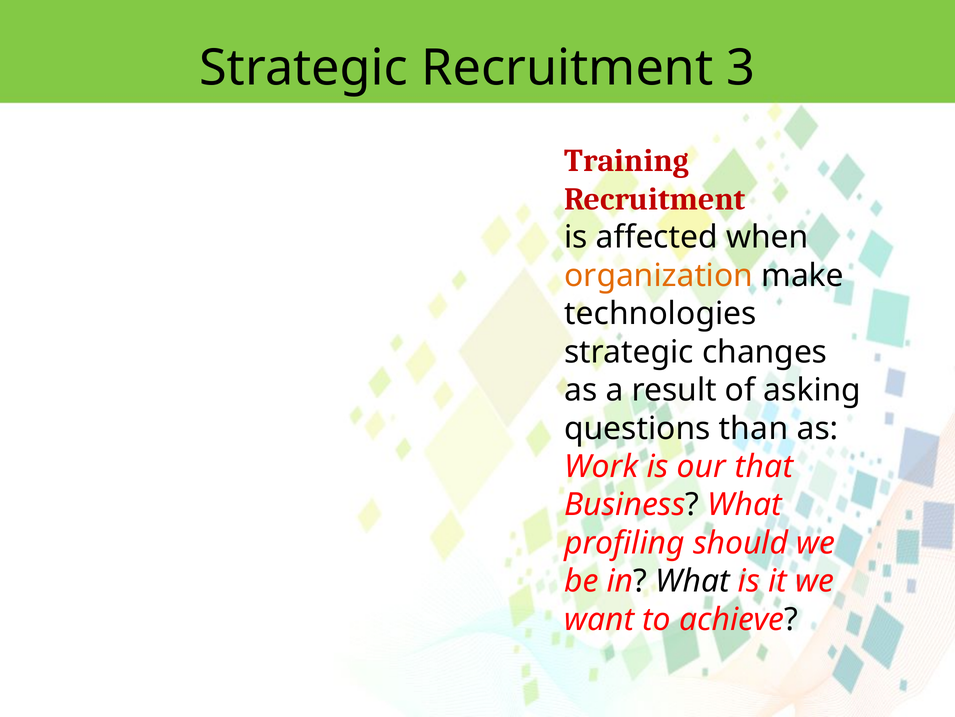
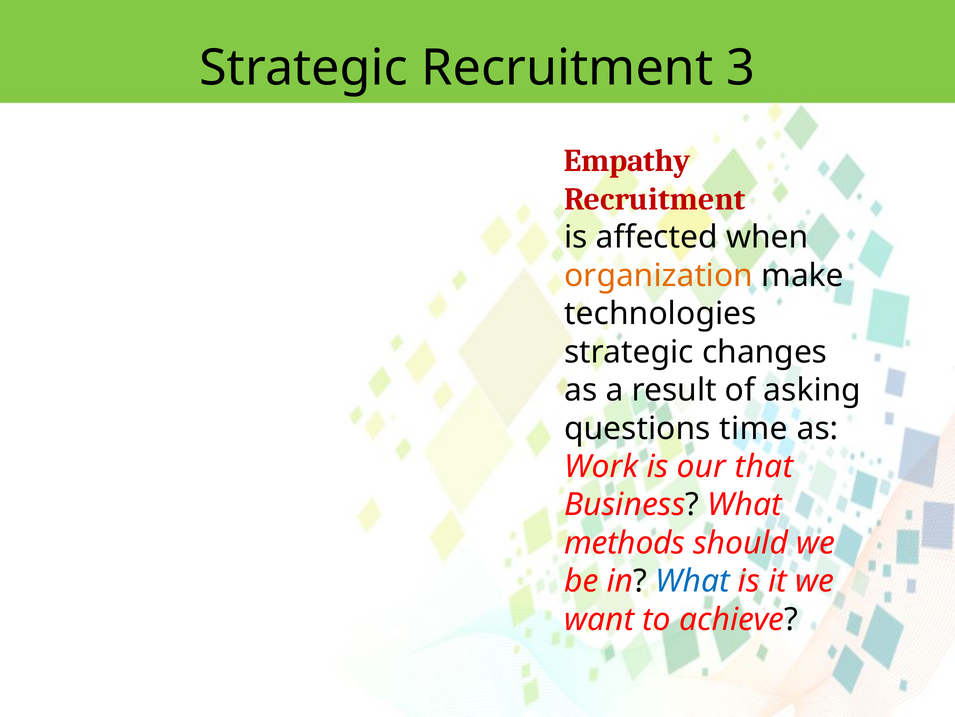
Training: Training -> Empathy
than: than -> time
profiling: profiling -> methods
What at (693, 581) colour: black -> blue
